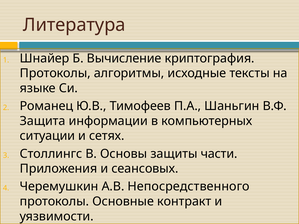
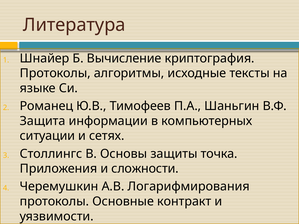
части: части -> точка
сеансовых: сеансовых -> сложности
Непосредственного: Непосредственного -> Логарифмирования
